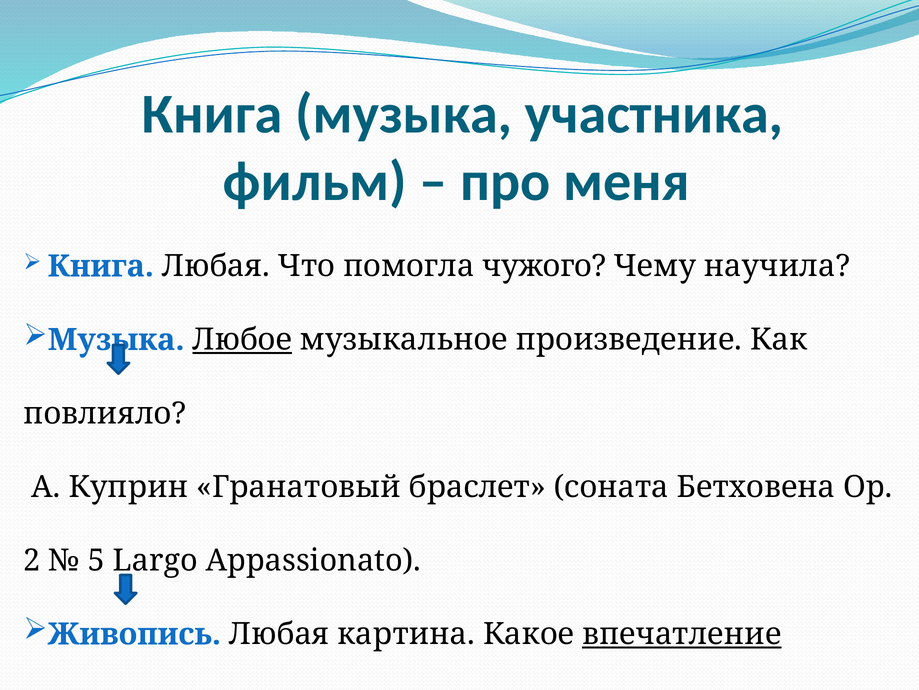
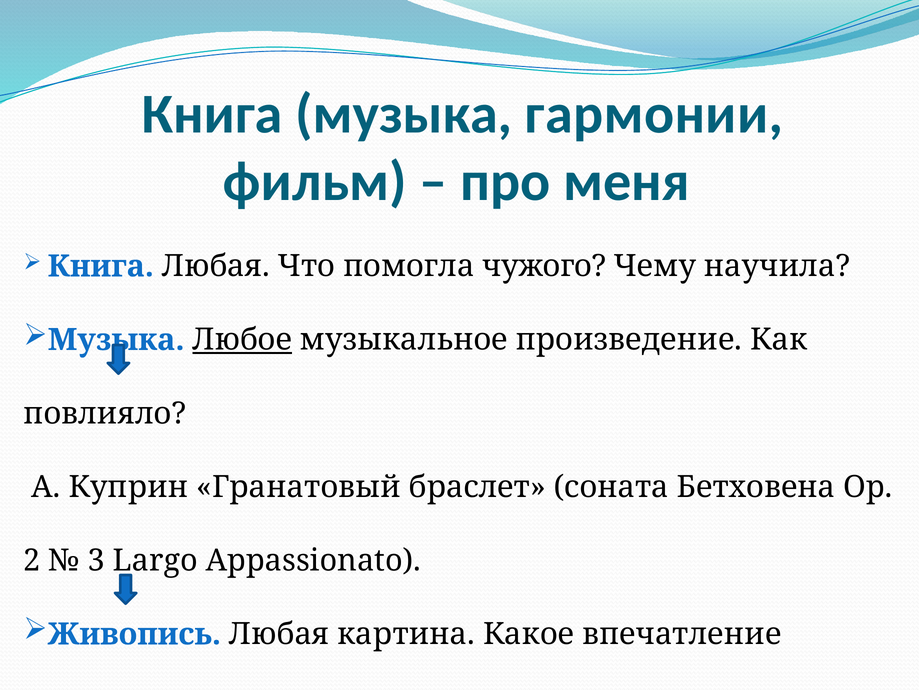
участника: участника -> гармонии
5: 5 -> 3
впечатление underline: present -> none
